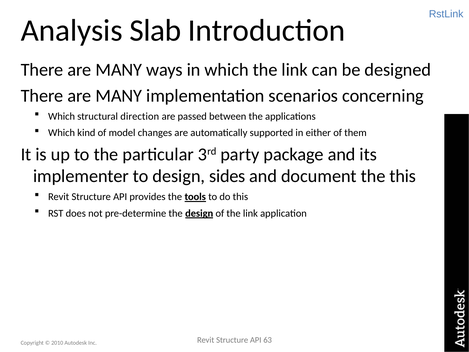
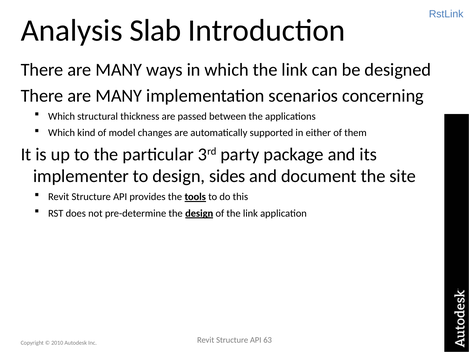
direction: direction -> thickness
the this: this -> site
